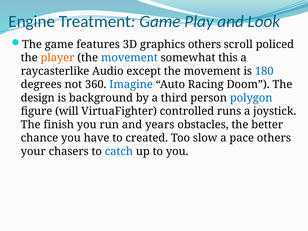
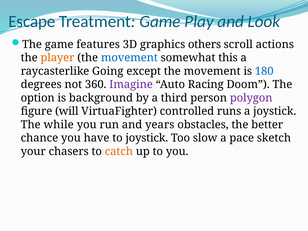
Engine: Engine -> Escape
policed: policed -> actions
Audio: Audio -> Going
Imagine colour: blue -> purple
design: design -> option
polygon colour: blue -> purple
finish: finish -> while
to created: created -> joystick
pace others: others -> sketch
catch colour: blue -> orange
